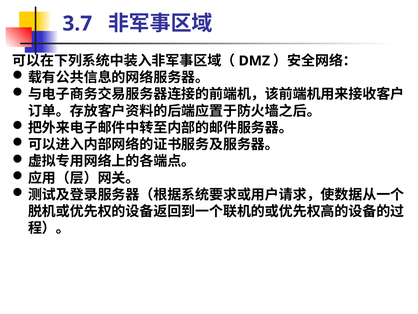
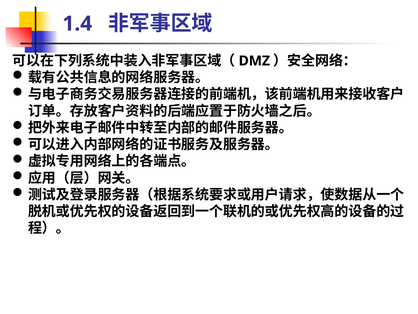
3.7: 3.7 -> 1.4
